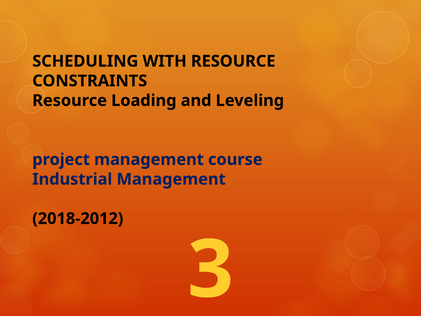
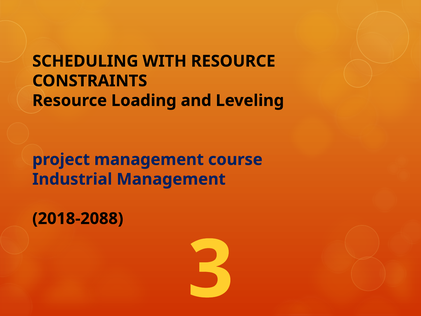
2018-2012: 2018-2012 -> 2018-2088
